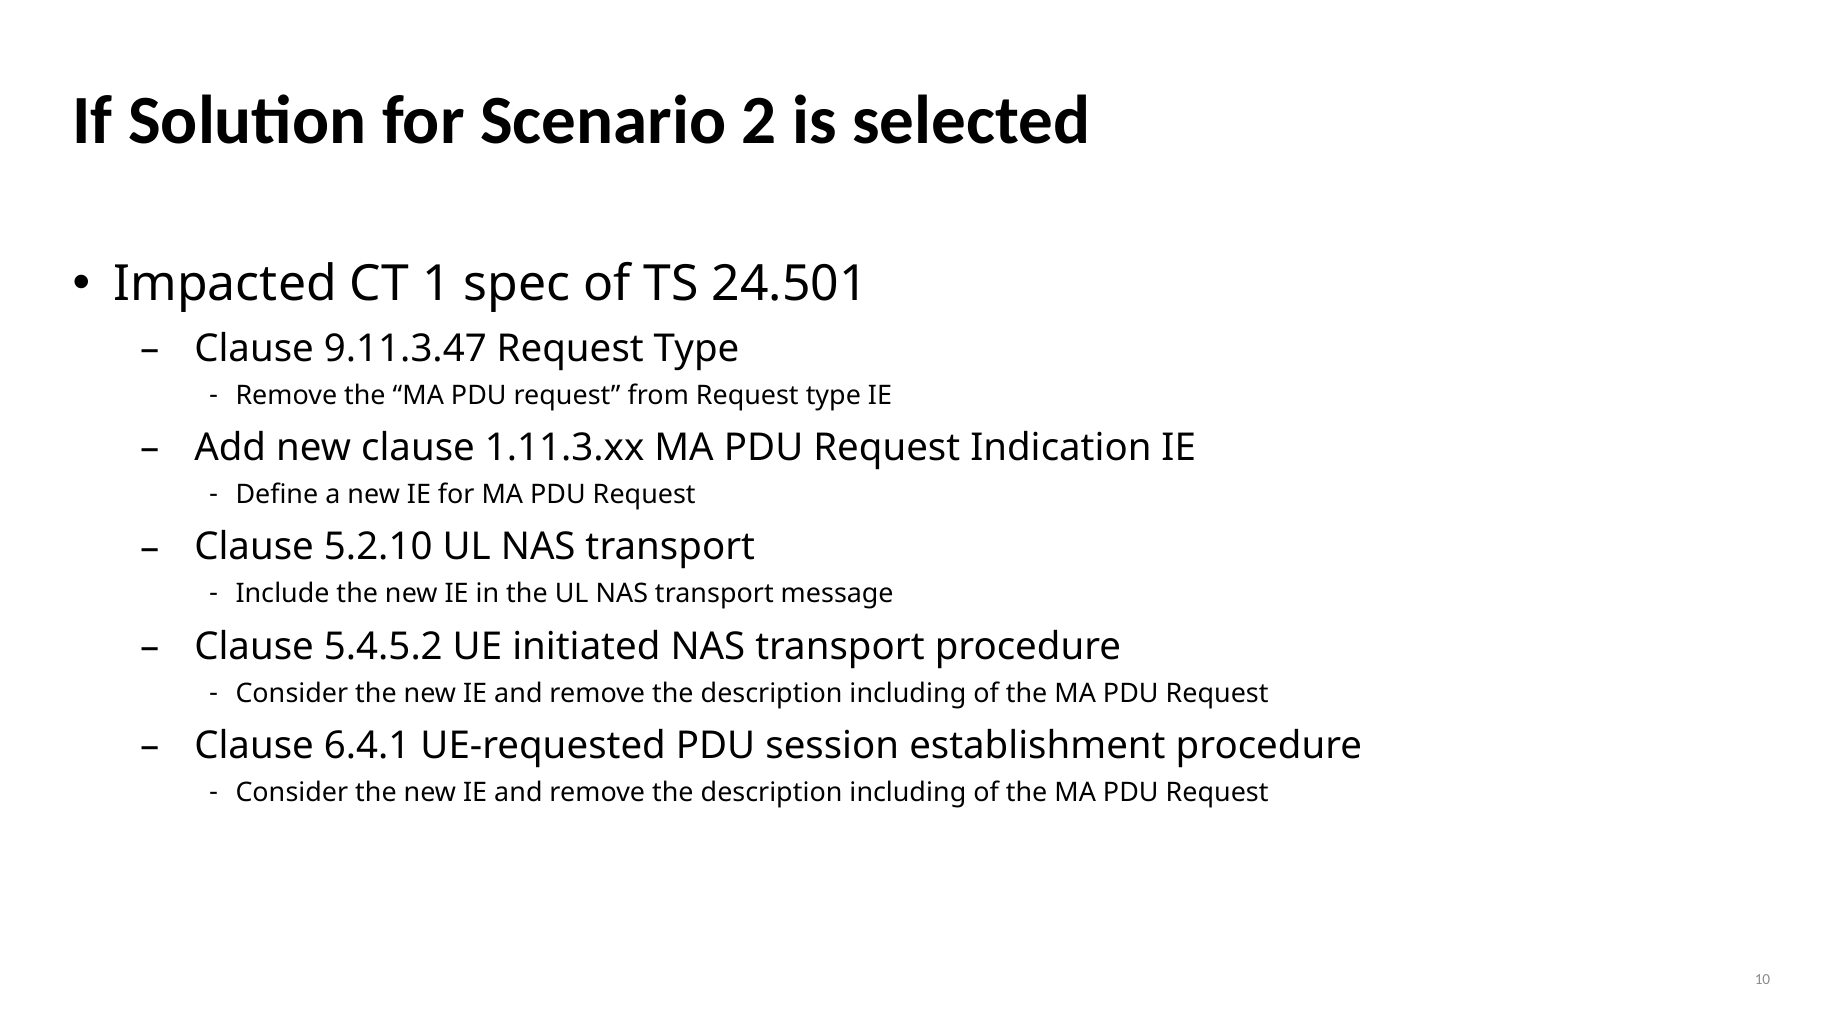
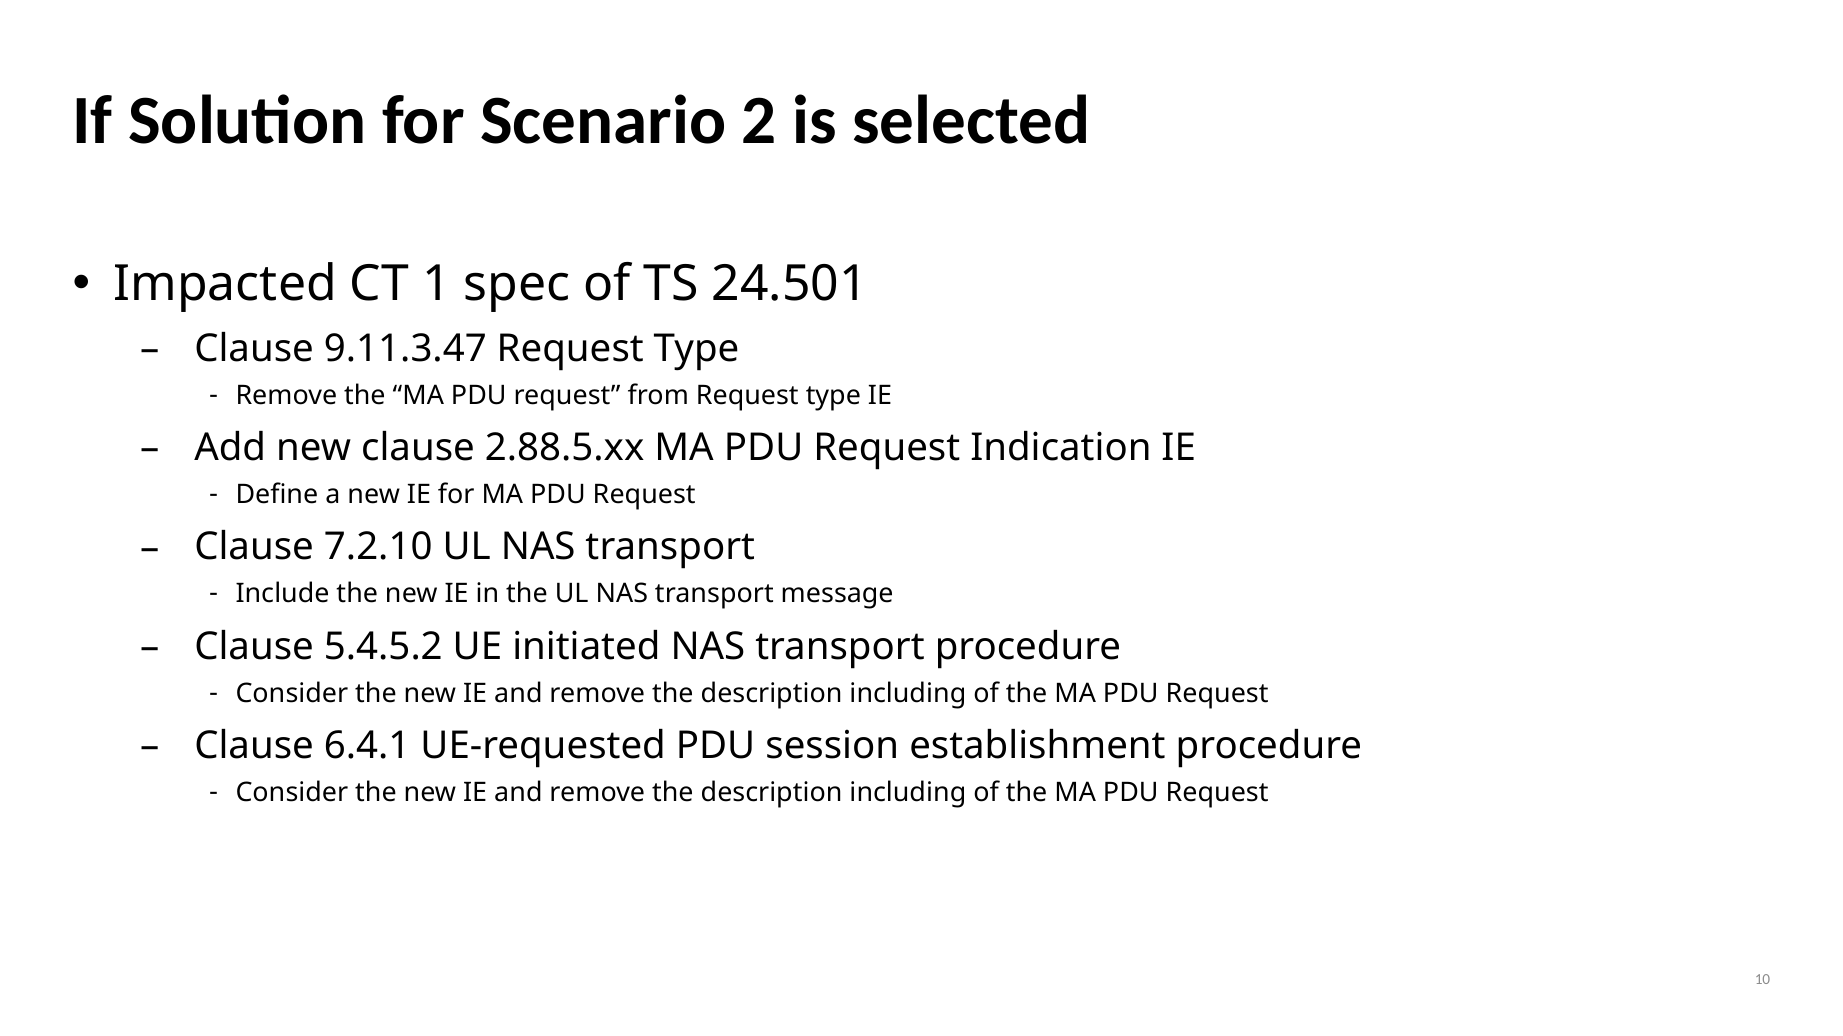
1.11.3.xx: 1.11.3.xx -> 2.88.5.xx
5.2.10: 5.2.10 -> 7.2.10
